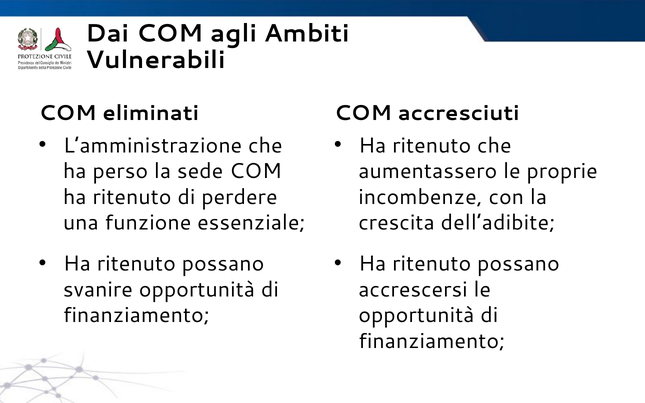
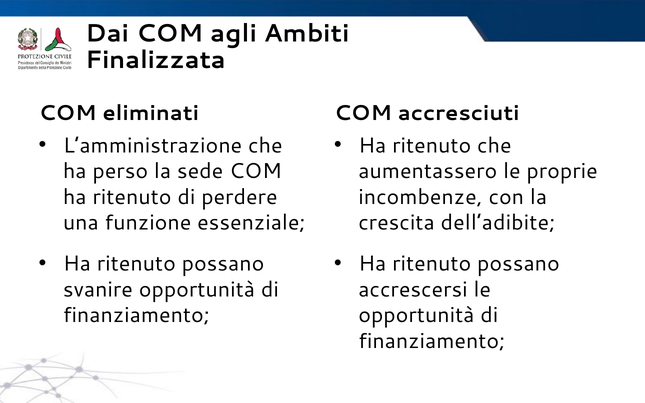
Vulnerabili: Vulnerabili -> Finalizzata
